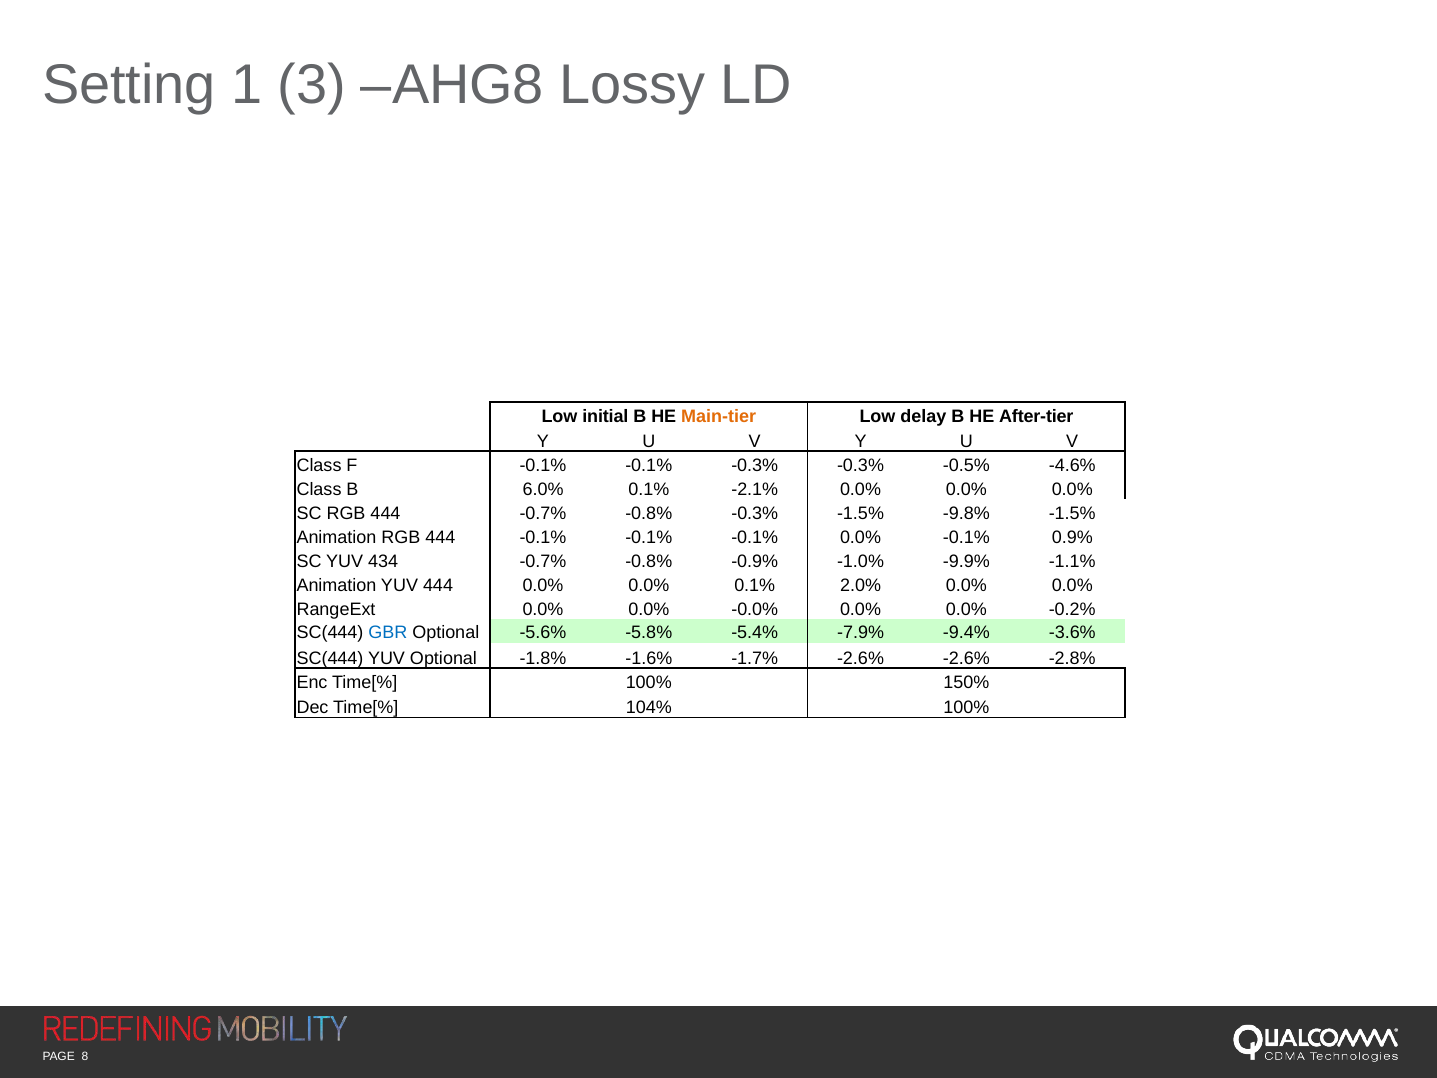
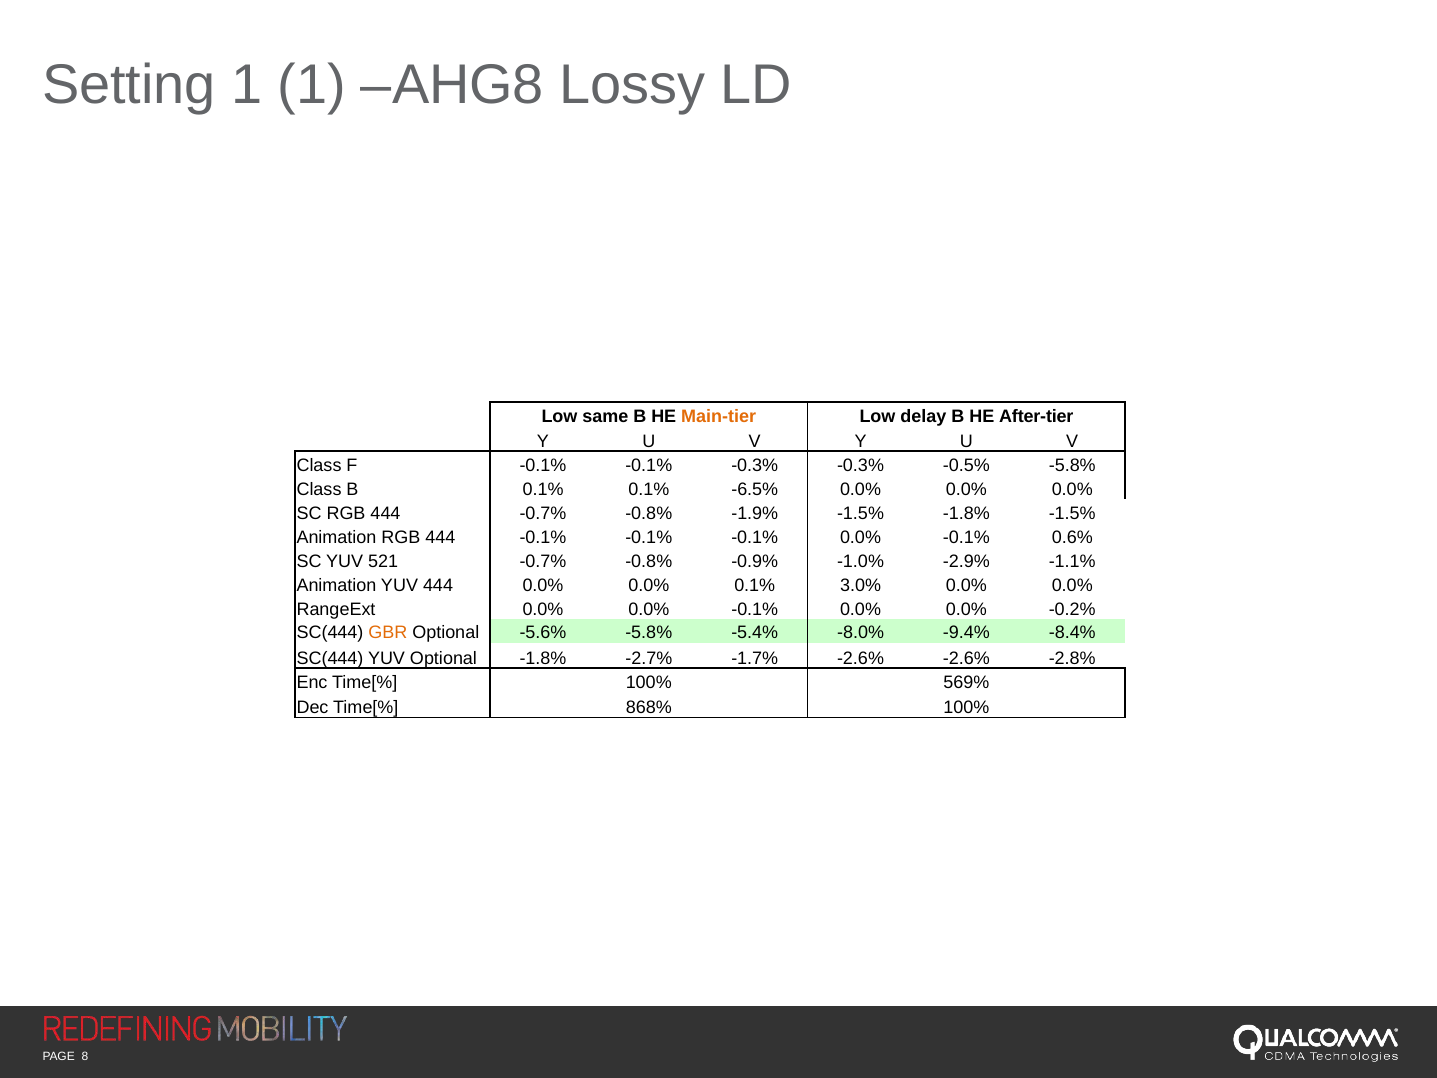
1 3: 3 -> 1
initial: initial -> same
-0.5% -4.6%: -4.6% -> -5.8%
B 6.0%: 6.0% -> 0.1%
-2.1%: -2.1% -> -6.5%
-0.8% -0.3%: -0.3% -> -1.9%
-1.5% -9.8%: -9.8% -> -1.8%
0.9%: 0.9% -> 0.6%
434: 434 -> 521
-9.9%: -9.9% -> -2.9%
2.0%: 2.0% -> 3.0%
0.0% 0.0% -0.0%: -0.0% -> -0.1%
GBR colour: blue -> orange
-7.9%: -7.9% -> -8.0%
-3.6%: -3.6% -> -8.4%
-1.6%: -1.6% -> -2.7%
150%: 150% -> 569%
104%: 104% -> 868%
